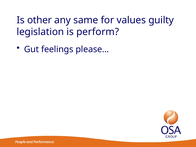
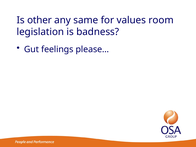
guilty: guilty -> room
perform: perform -> badness
